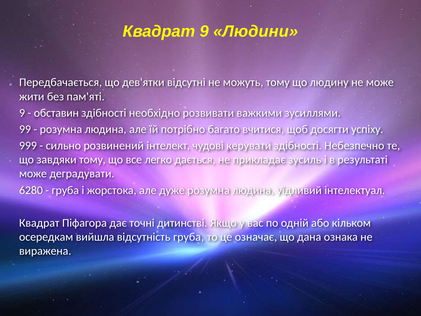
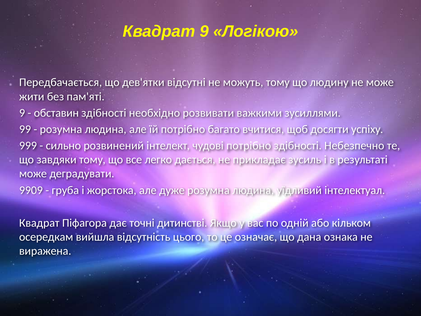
Людини: Людини -> Логікою
чудові керувати: керувати -> потрібно
6280: 6280 -> 9909
відсутність груба: груба -> цього
